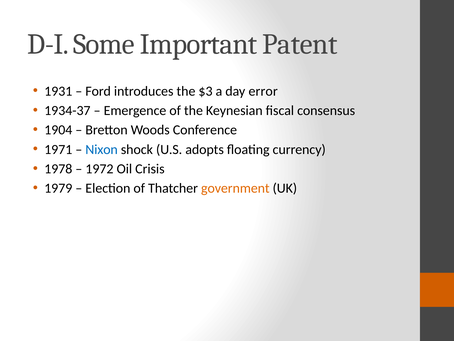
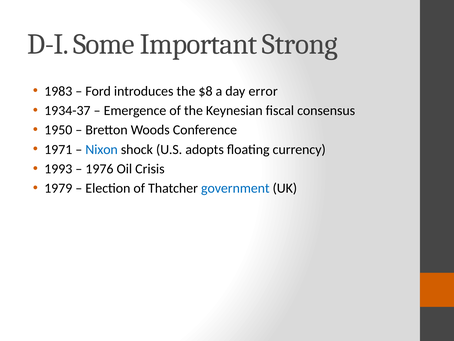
Patent: Patent -> Strong
1931: 1931 -> 1983
$3: $3 -> $8
1904: 1904 -> 1950
1978: 1978 -> 1993
1972: 1972 -> 1976
government colour: orange -> blue
